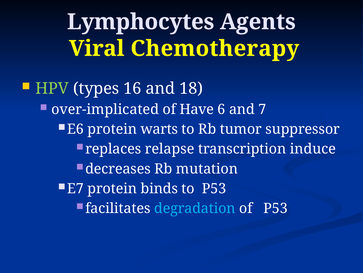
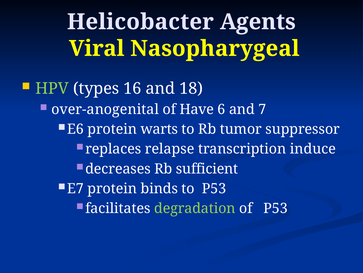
Lymphocytes: Lymphocytes -> Helicobacter
Chemotherapy: Chemotherapy -> Nasopharygeal
over-implicated: over-implicated -> over-anogenital
mutation: mutation -> sufficient
degradation colour: light blue -> light green
